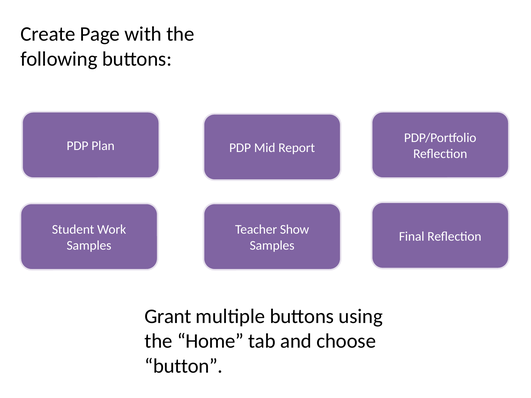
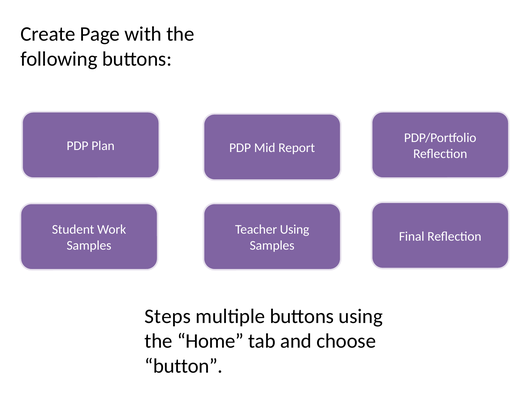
Teacher Show: Show -> Using
Grant: Grant -> Steps
